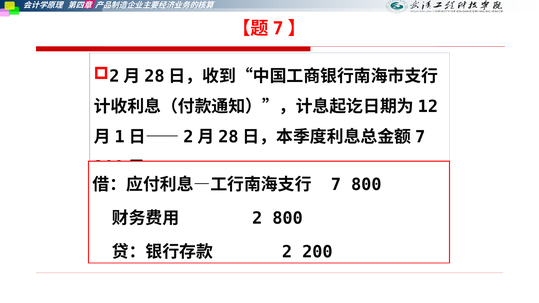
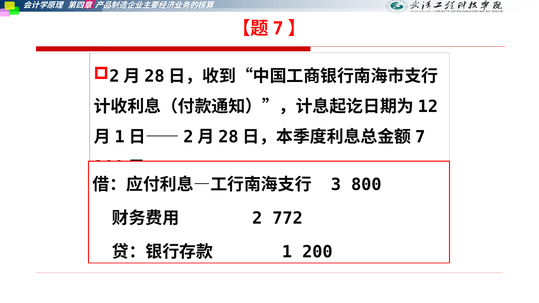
7: 7 -> 3
2 800: 800 -> 772
2 at (287, 252): 2 -> 1
